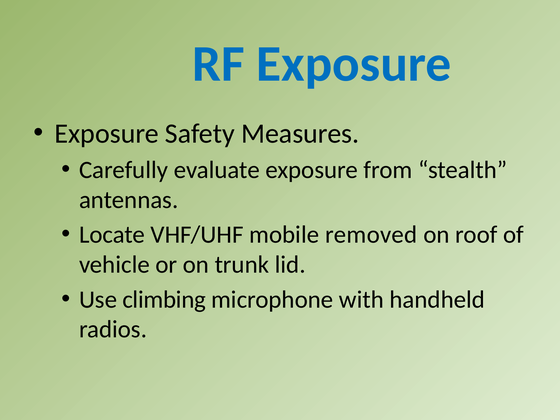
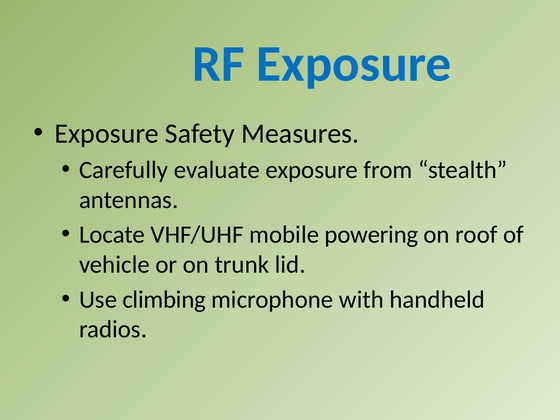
removed: removed -> powering
